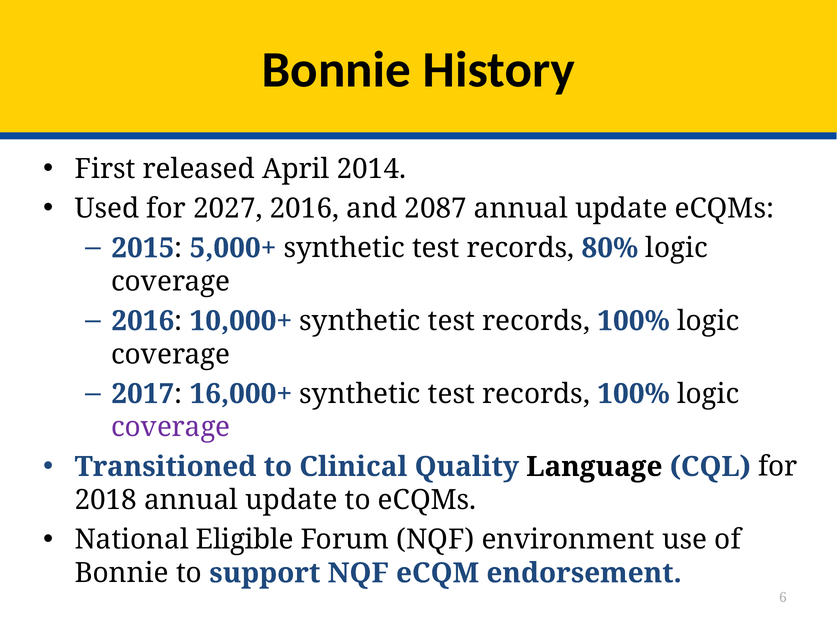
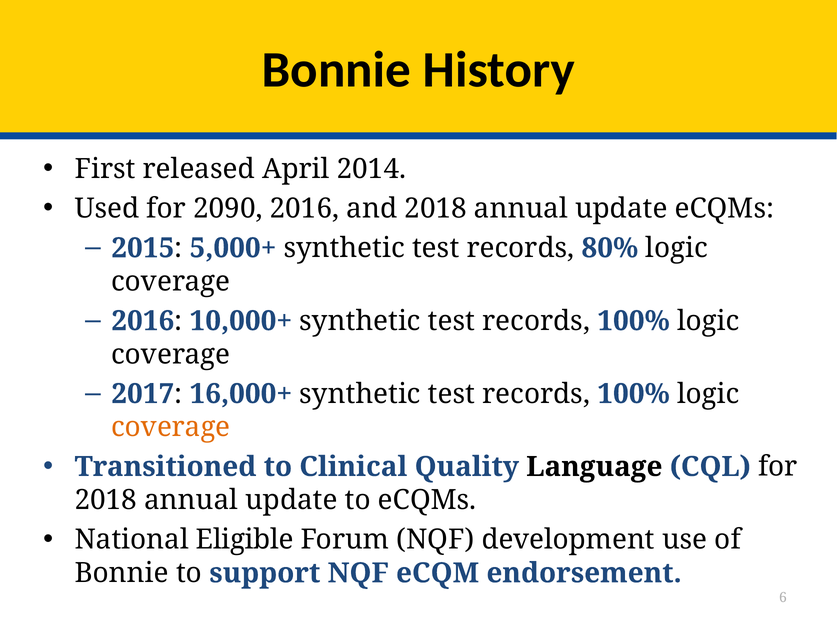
2027: 2027 -> 2090
and 2087: 2087 -> 2018
coverage at (171, 428) colour: purple -> orange
environment: environment -> development
